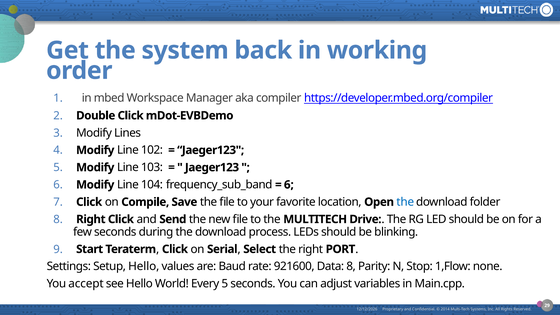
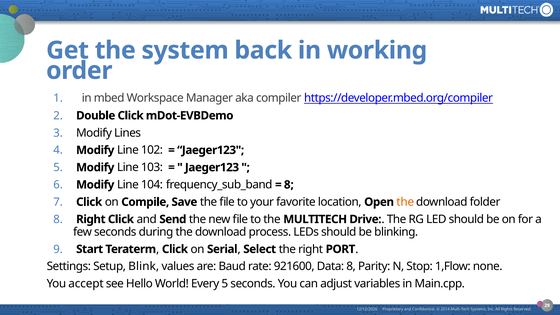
6 at (289, 185): 6 -> 8
the at (405, 202) colour: blue -> orange
Setup Hello: Hello -> Blink
